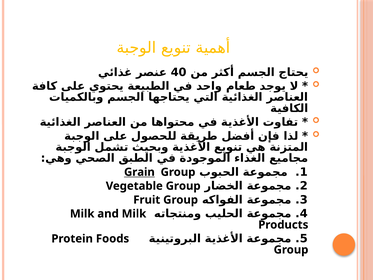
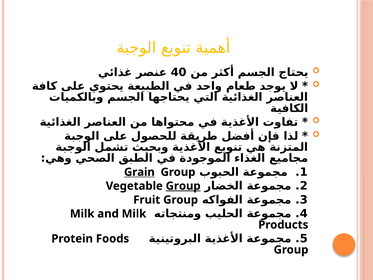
Group at (183, 186) underline: none -> present
